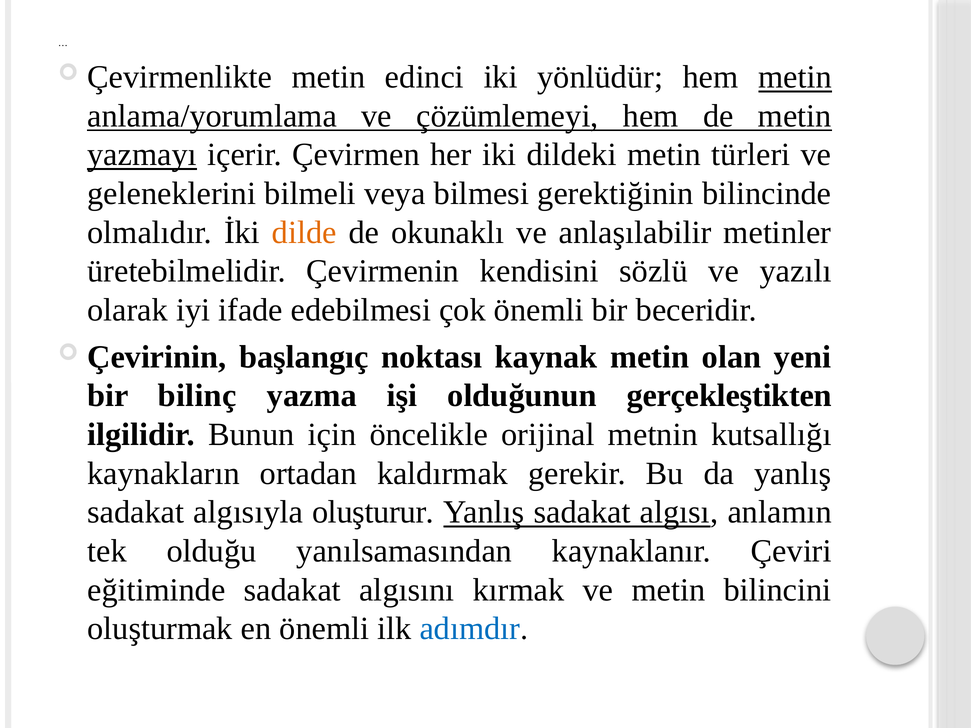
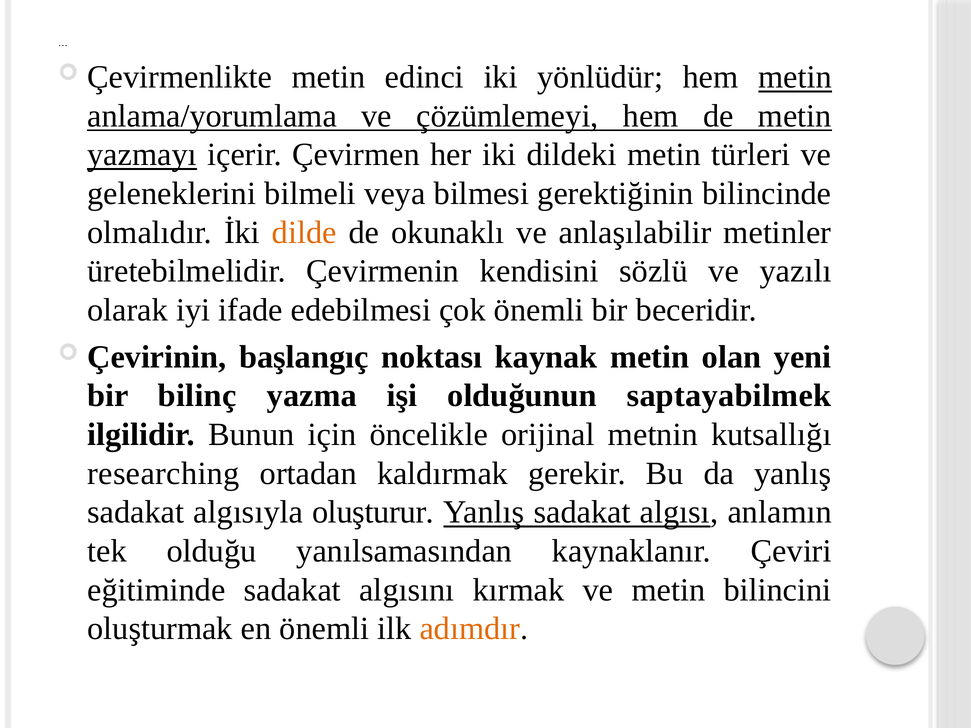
gerçekleştikten: gerçekleştikten -> saptayabilmek
kaynakların: kaynakların -> researching
adımdır colour: blue -> orange
